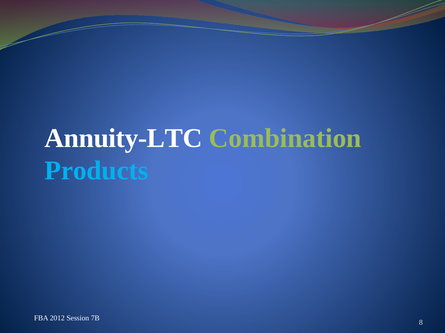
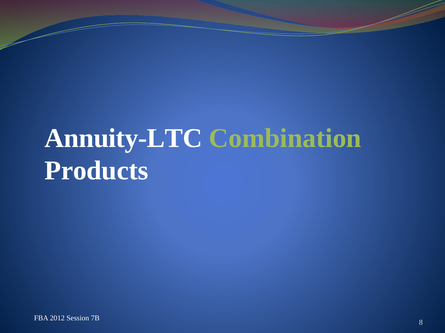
Products colour: light blue -> white
